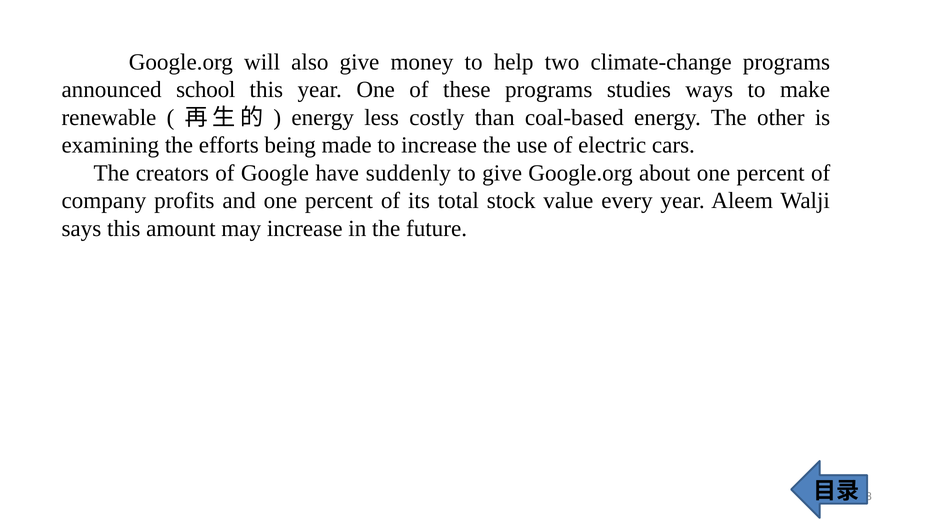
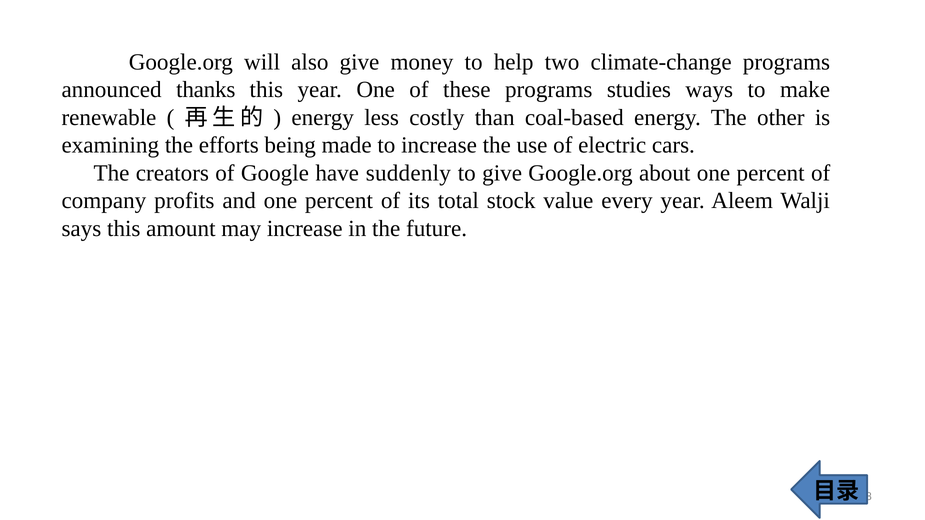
school: school -> thanks
